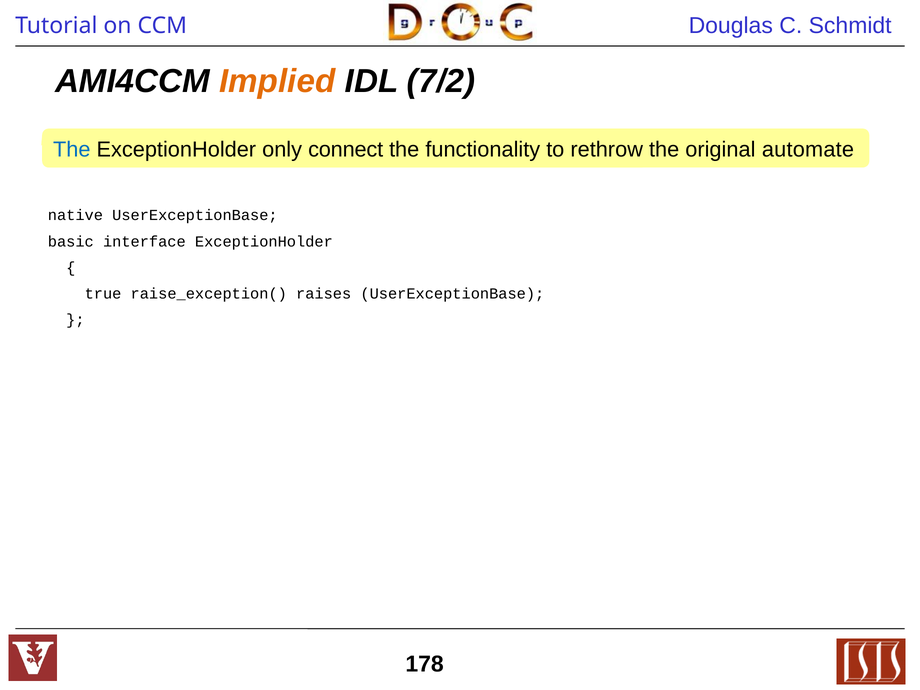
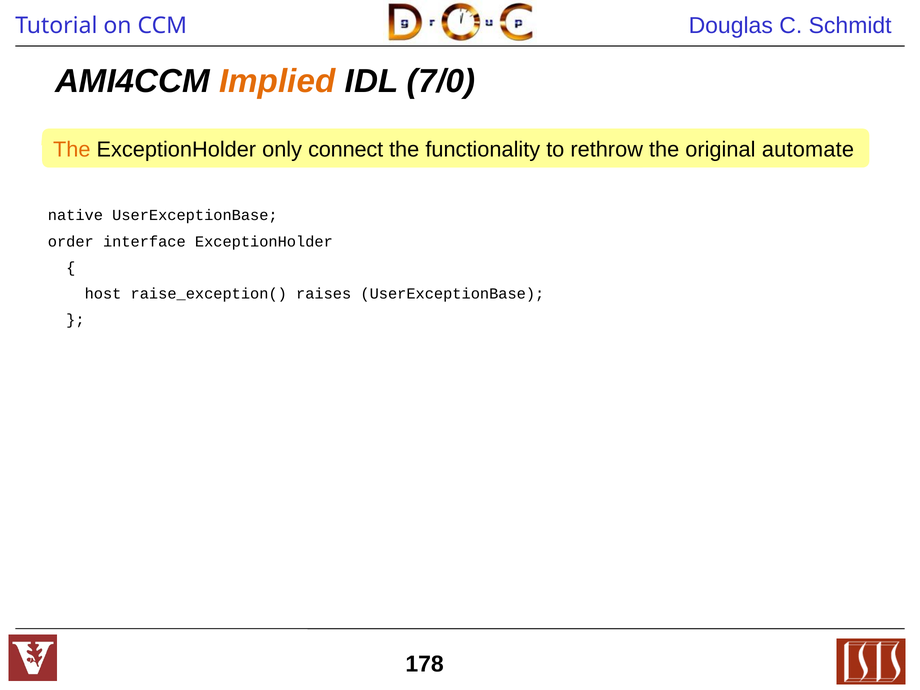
7/2: 7/2 -> 7/0
The at (72, 150) colour: blue -> orange
basic: basic -> order
true: true -> host
